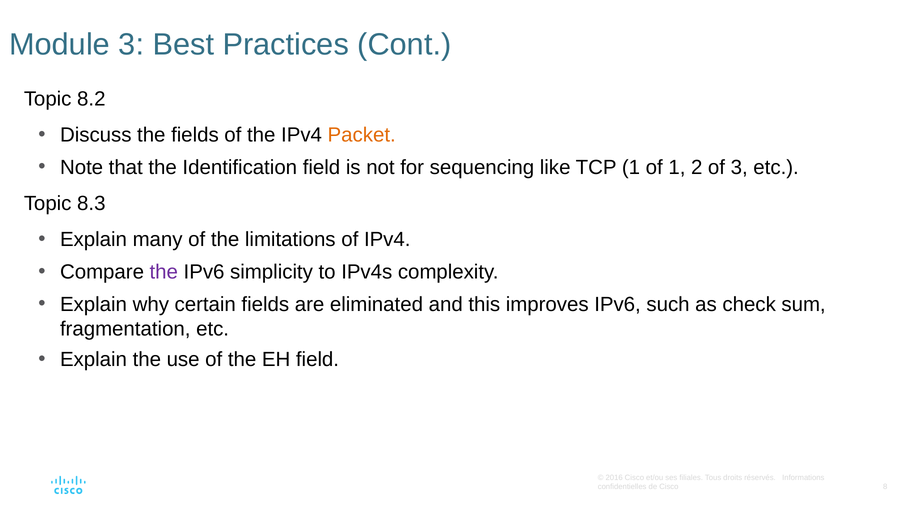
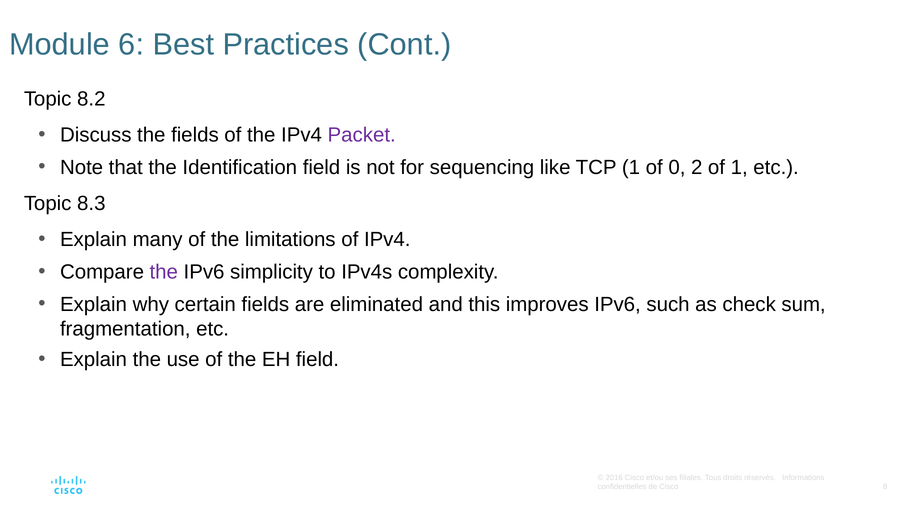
Module 3: 3 -> 6
Packet colour: orange -> purple
of 1: 1 -> 0
of 3: 3 -> 1
